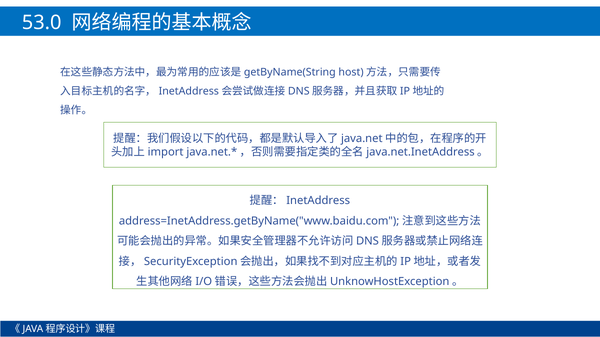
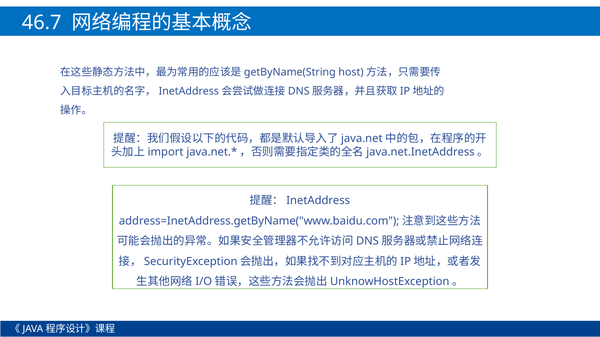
53.0: 53.0 -> 46.7
